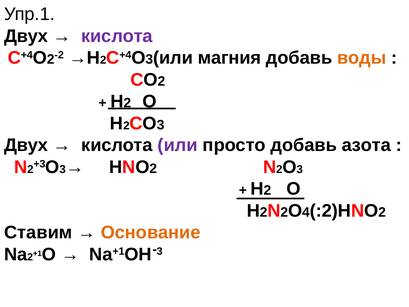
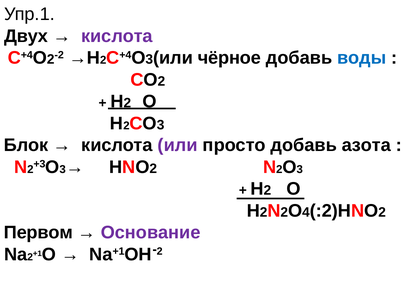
магния: магния -> чёрное
воды colour: orange -> blue
Двух at (26, 145): Двух -> Блок
Ставим: Ставим -> Первом
Основание colour: orange -> purple
Na+1OH 3: 3 -> 2
